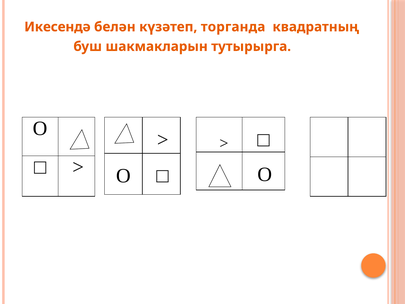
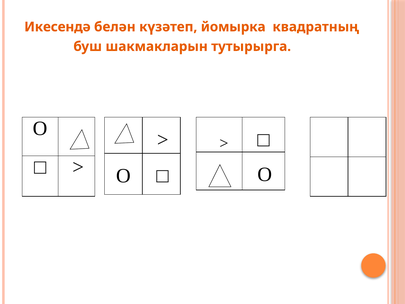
торганда: торганда -> йомырка
